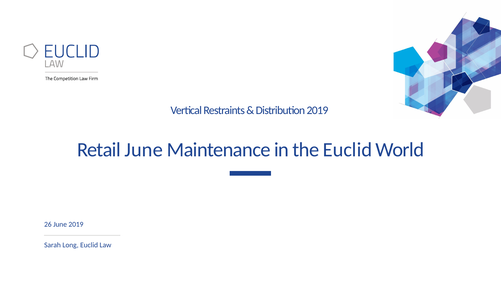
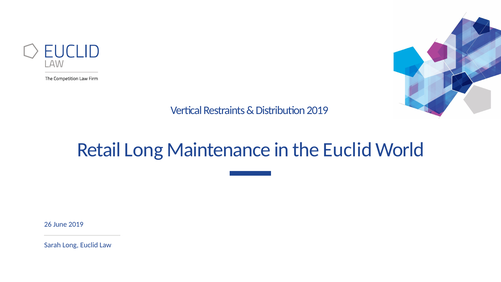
Retail June: June -> Long
